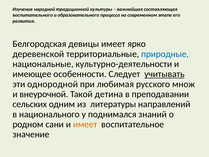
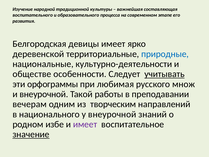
имеющее: имеющее -> обществе
однородной: однородной -> орфограммы
детина: детина -> работы
сельских: сельских -> вечерам
литературы: литературы -> творческим
у поднимался: поднимался -> внеурочной
сани: сани -> избе
имеет at (85, 124) colour: orange -> purple
значение underline: none -> present
